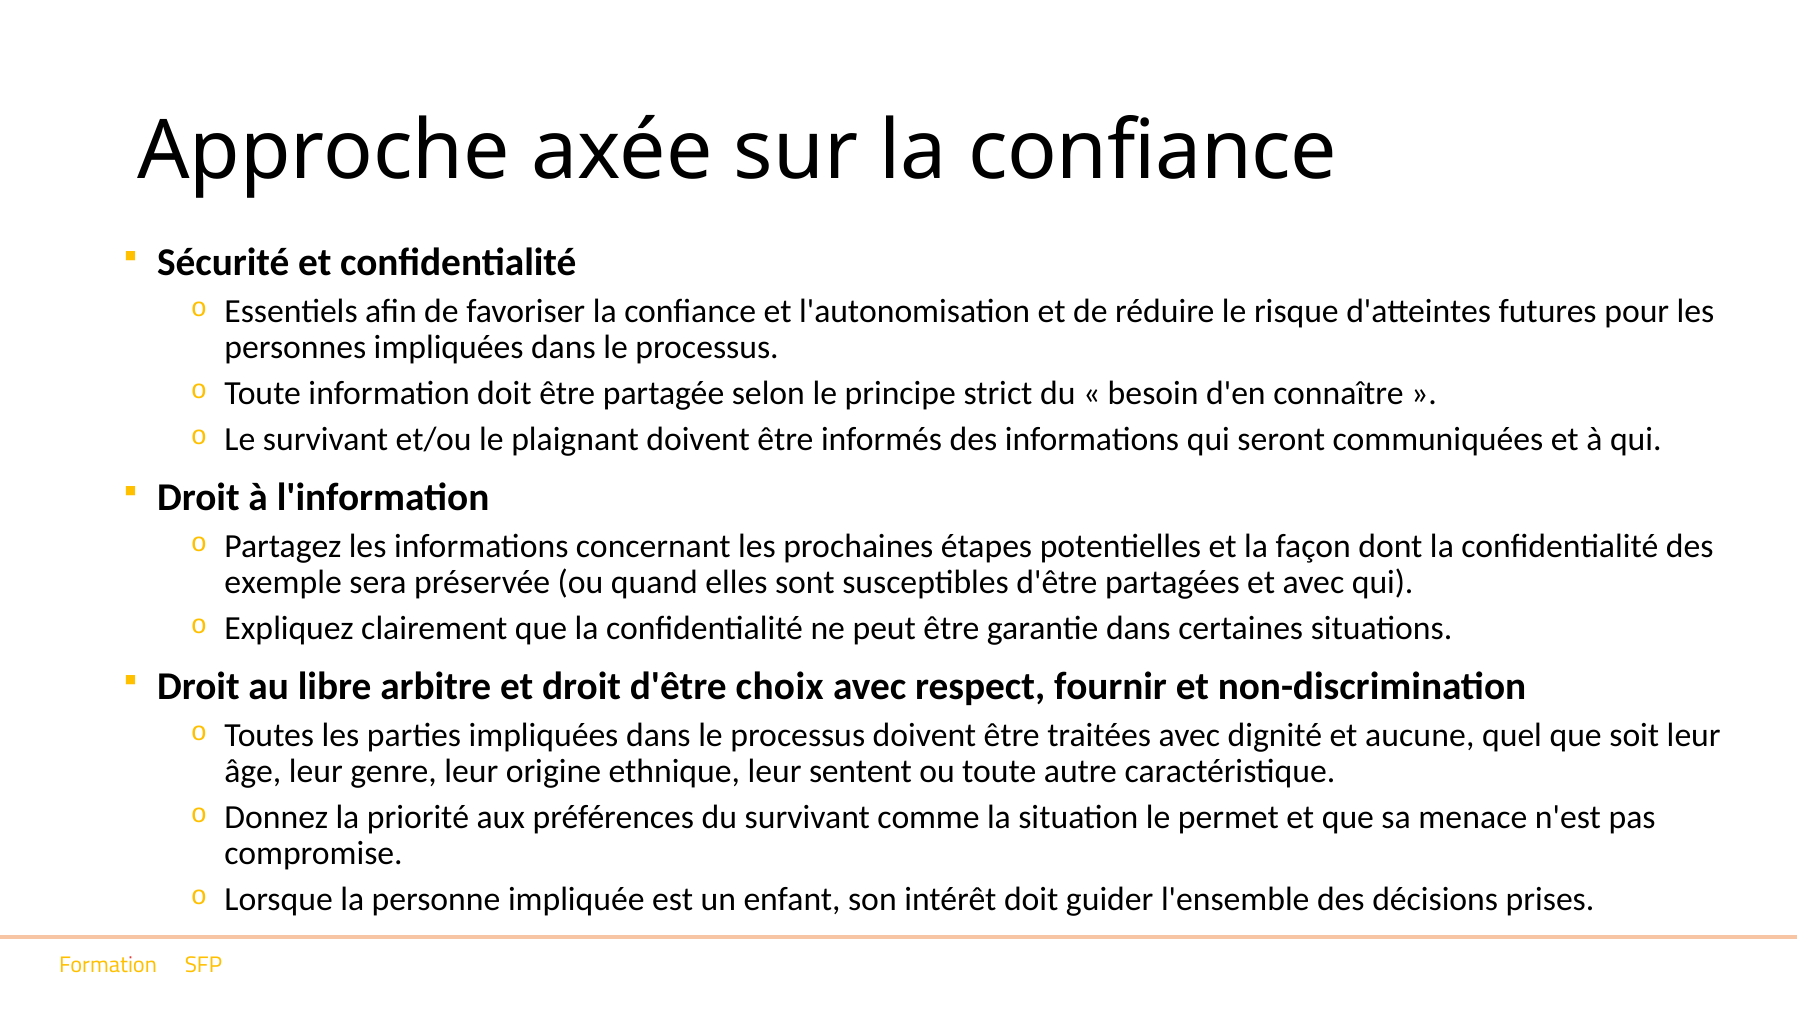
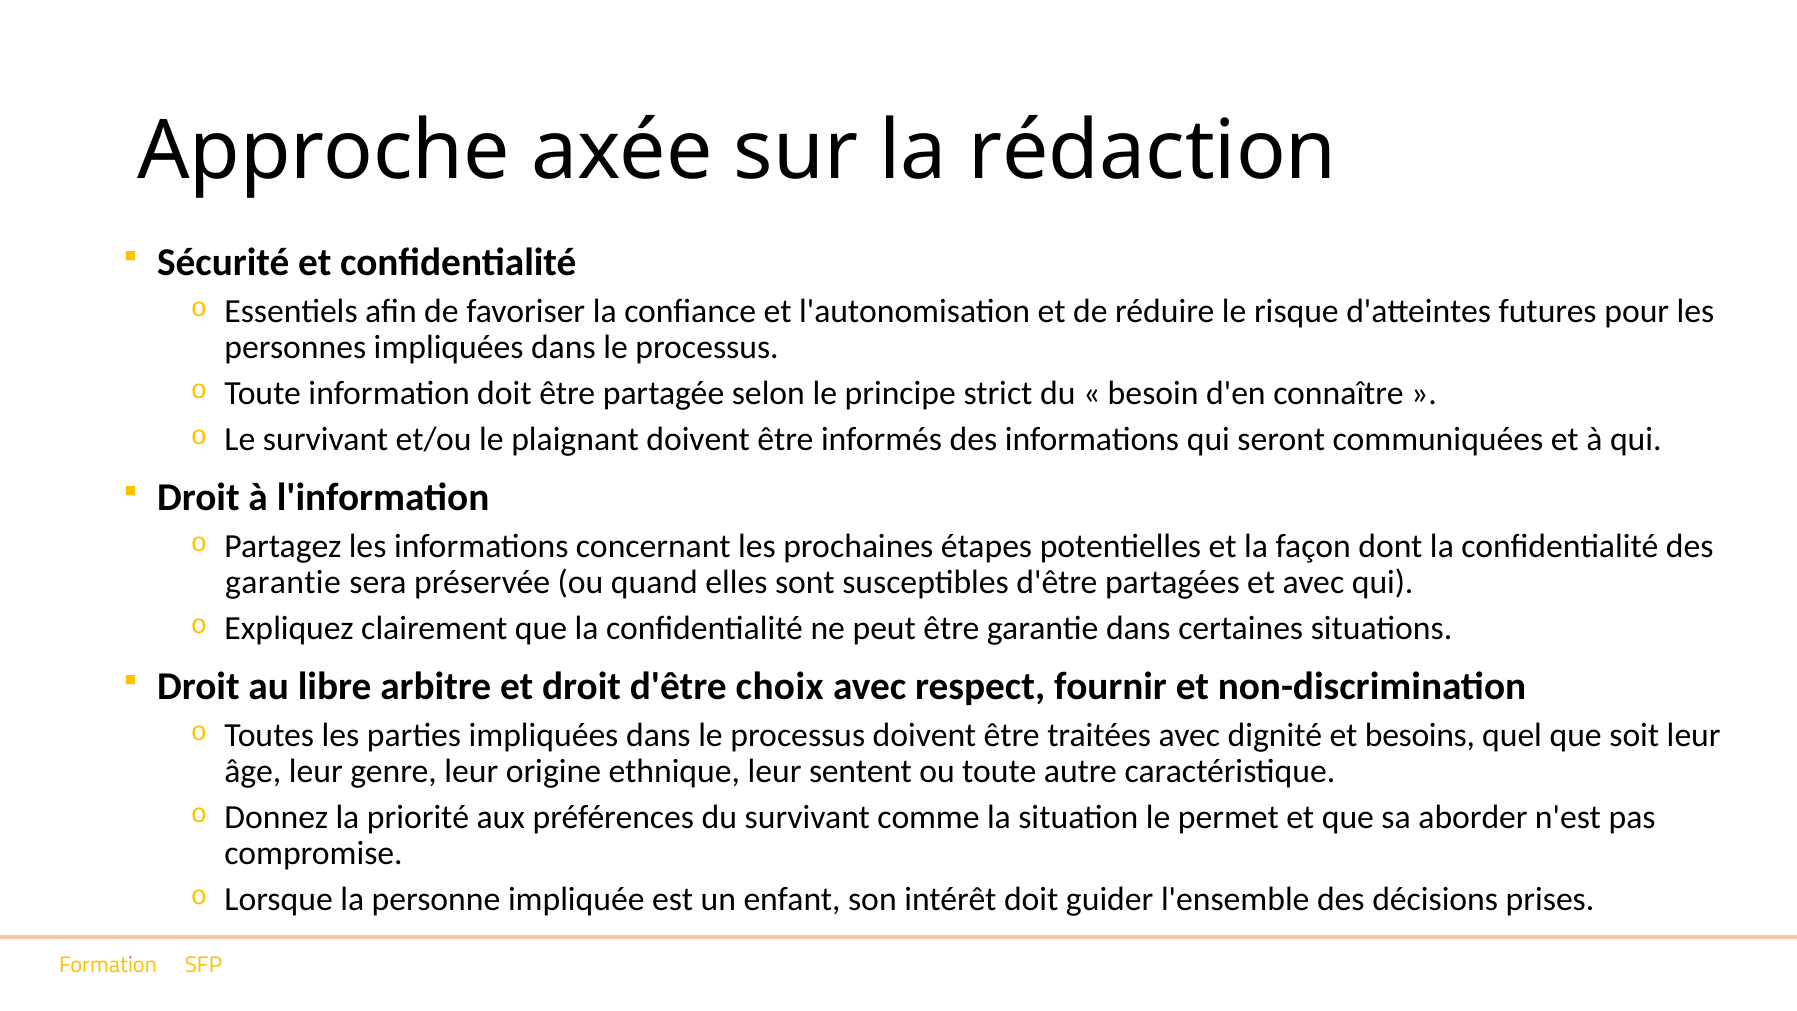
sur la confiance: confiance -> rédaction
exemple at (283, 582): exemple -> garantie
aucune: aucune -> besoins
menace: menace -> aborder
